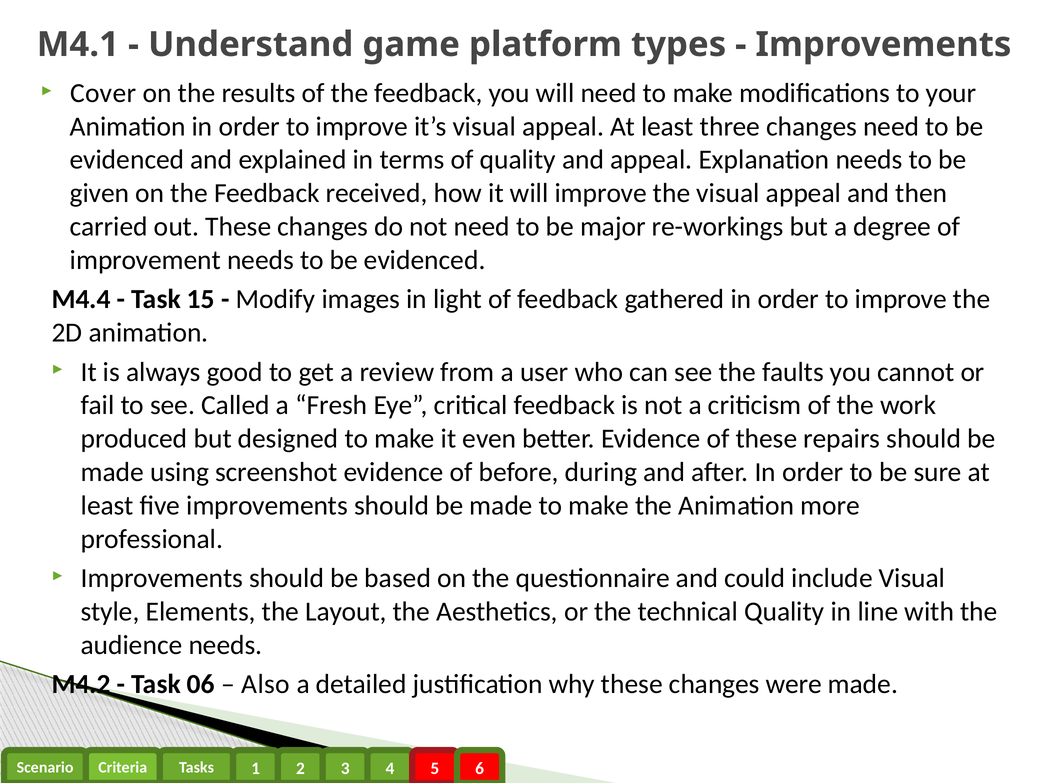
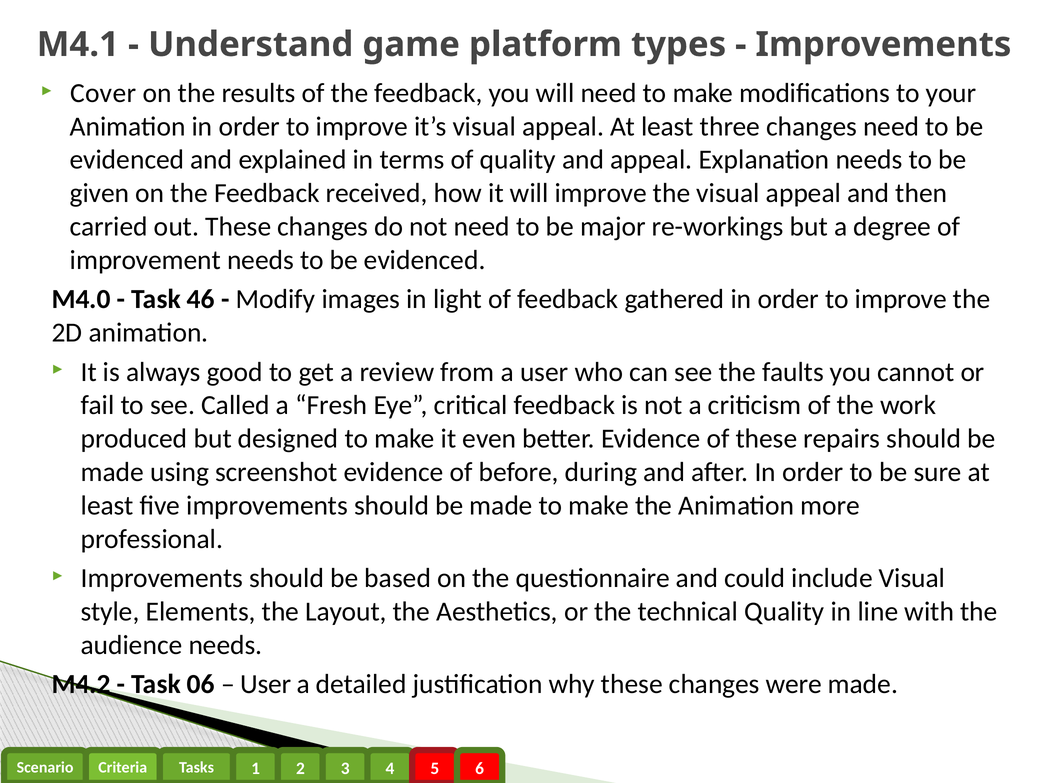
M4.4: M4.4 -> M4.0
15: 15 -> 46
Also at (266, 684): Also -> User
